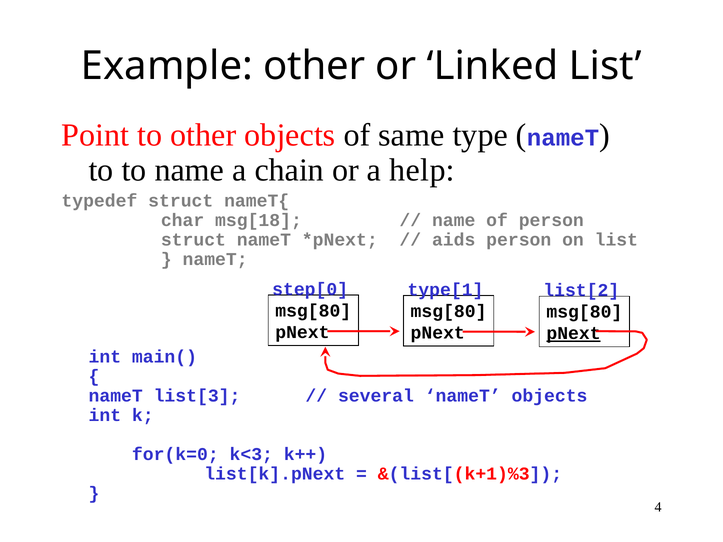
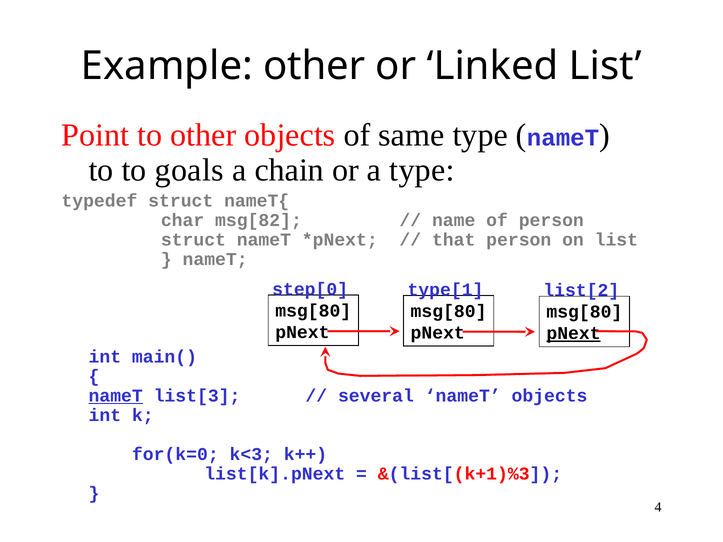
to name: name -> goals
a help: help -> type
msg[18: msg[18 -> msg[82
aids: aids -> that
nameT at (116, 396) underline: none -> present
